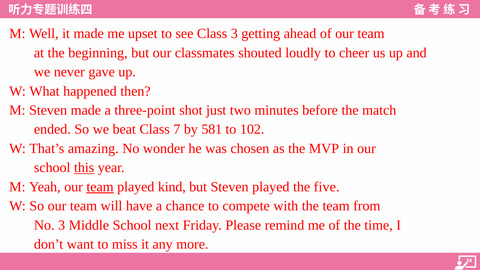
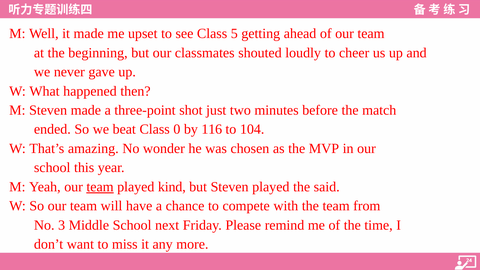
Class 3: 3 -> 5
7: 7 -> 0
581: 581 -> 116
102: 102 -> 104
this underline: present -> none
five: five -> said
